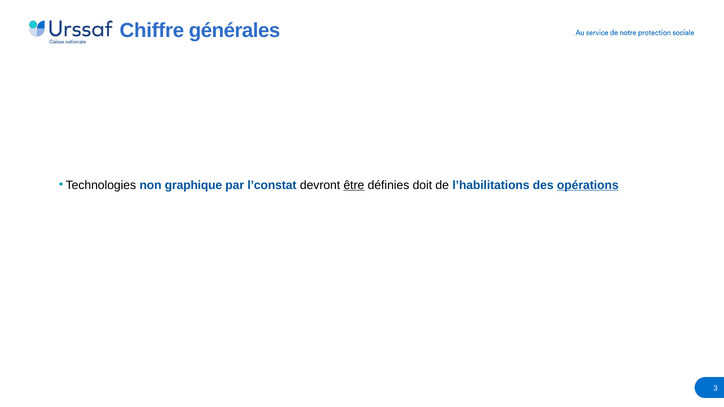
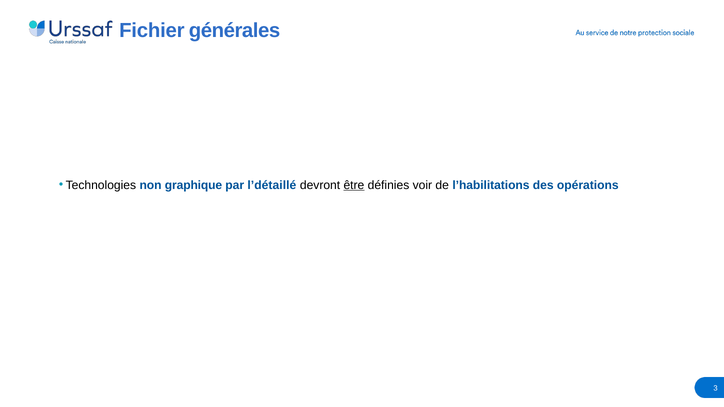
Chiffre: Chiffre -> Fichier
l’constat: l’constat -> l’détaillé
doit: doit -> voir
opérations underline: present -> none
